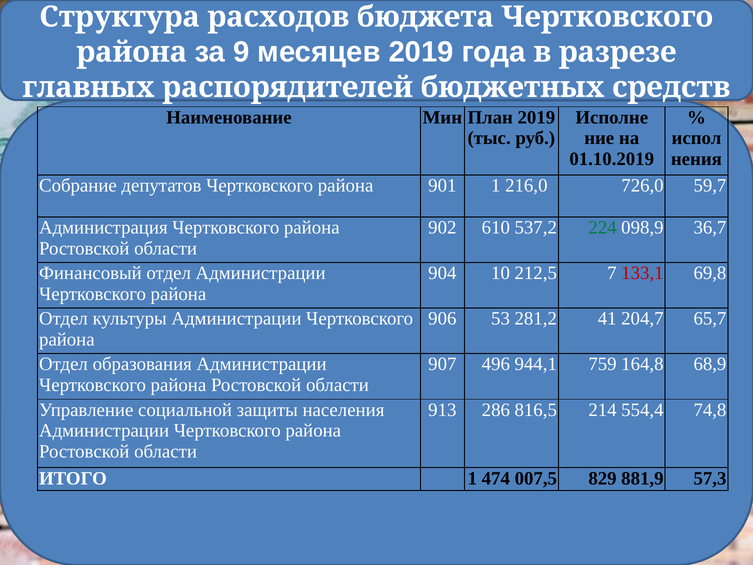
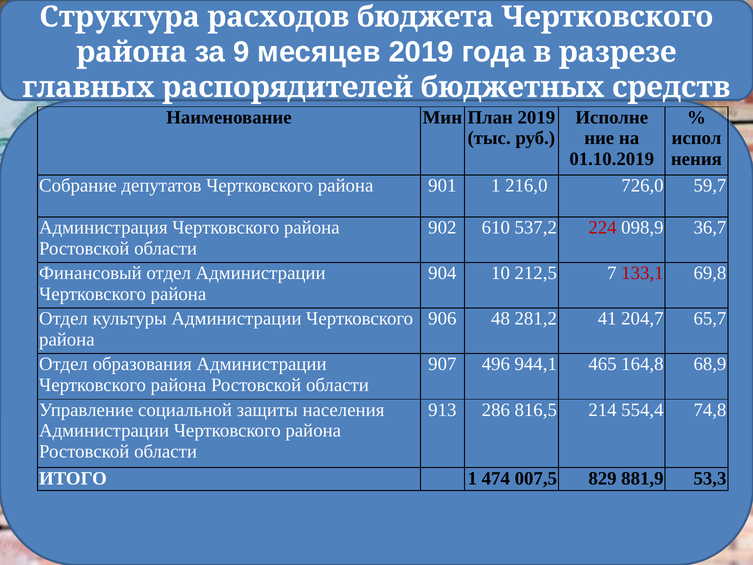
224 colour: green -> red
53: 53 -> 48
759: 759 -> 465
57,3: 57,3 -> 53,3
